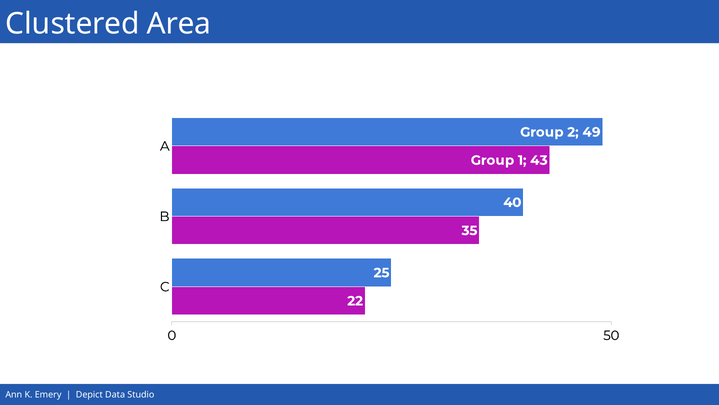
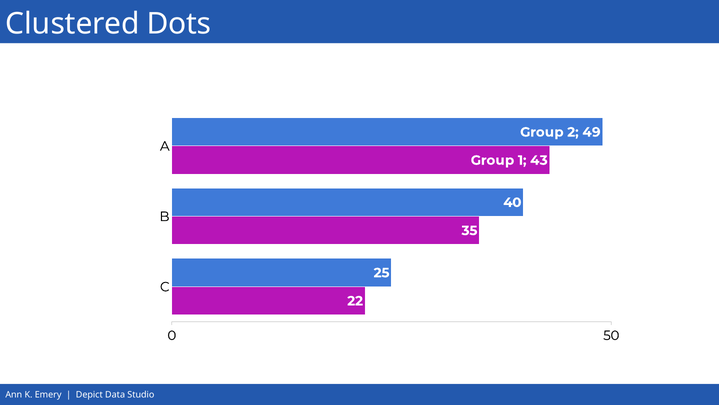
Area: Area -> Dots
